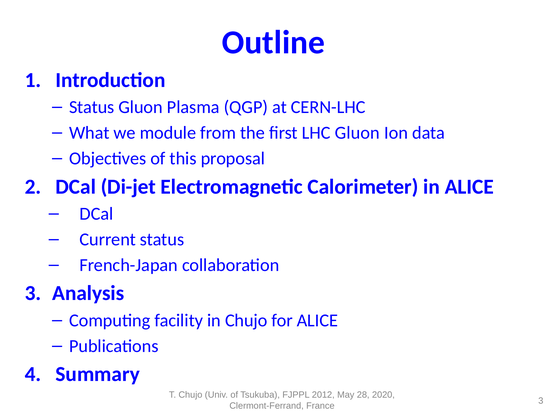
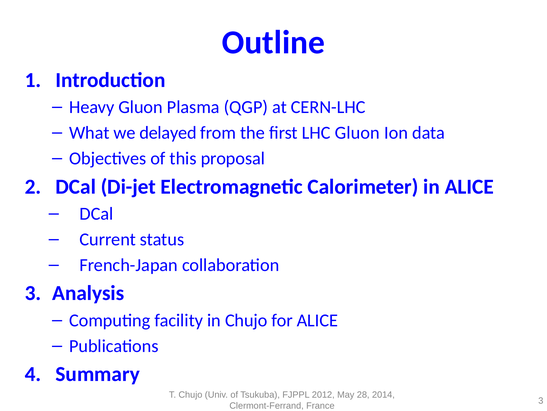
Status at (92, 107): Status -> Heavy
module: module -> delayed
2020: 2020 -> 2014
